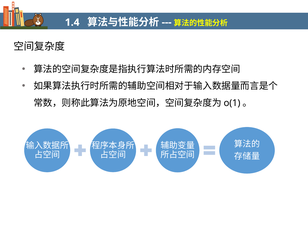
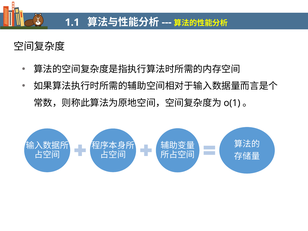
1.4: 1.4 -> 1.1
